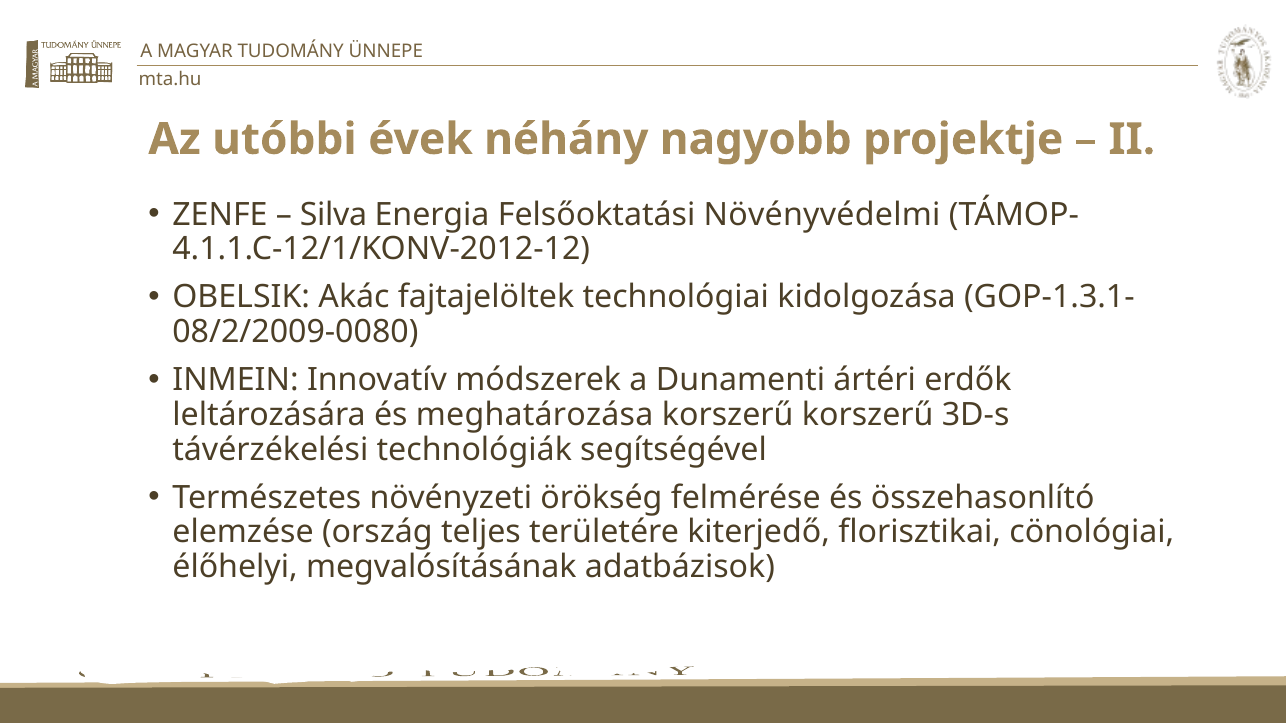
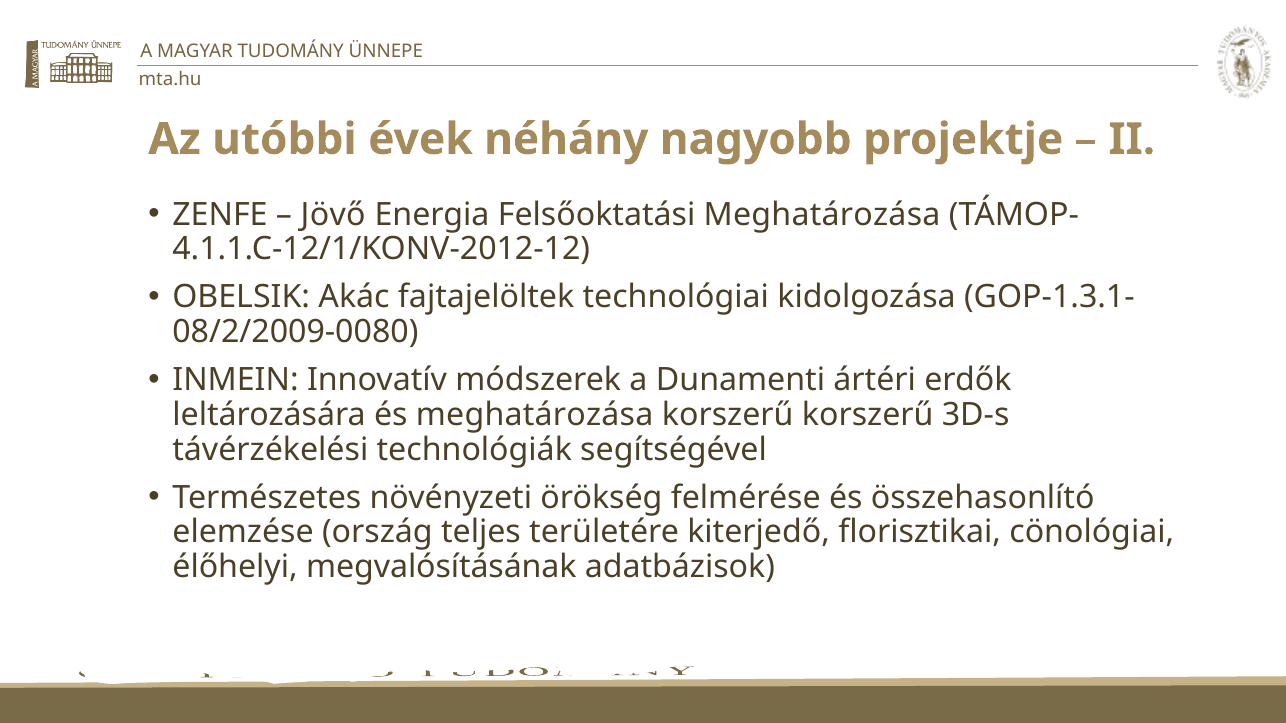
Silva: Silva -> Jövő
Felsőoktatási Növényvédelmi: Növényvédelmi -> Meghatározása
